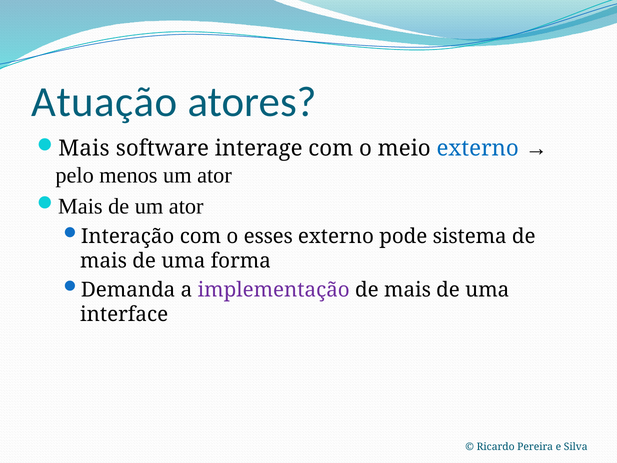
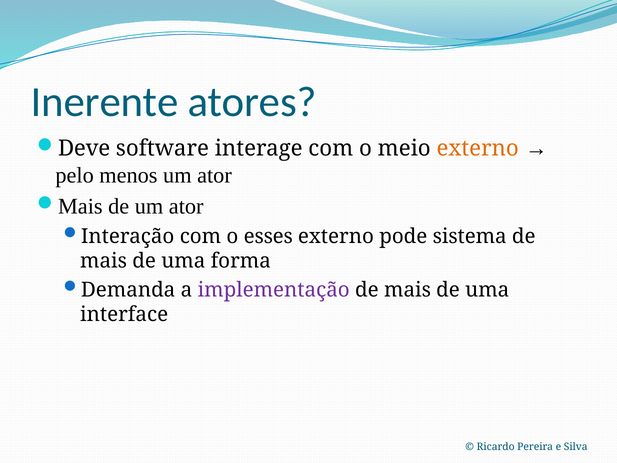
Atuação: Atuação -> Inerente
Mais at (84, 149): Mais -> Deve
externo at (478, 149) colour: blue -> orange
